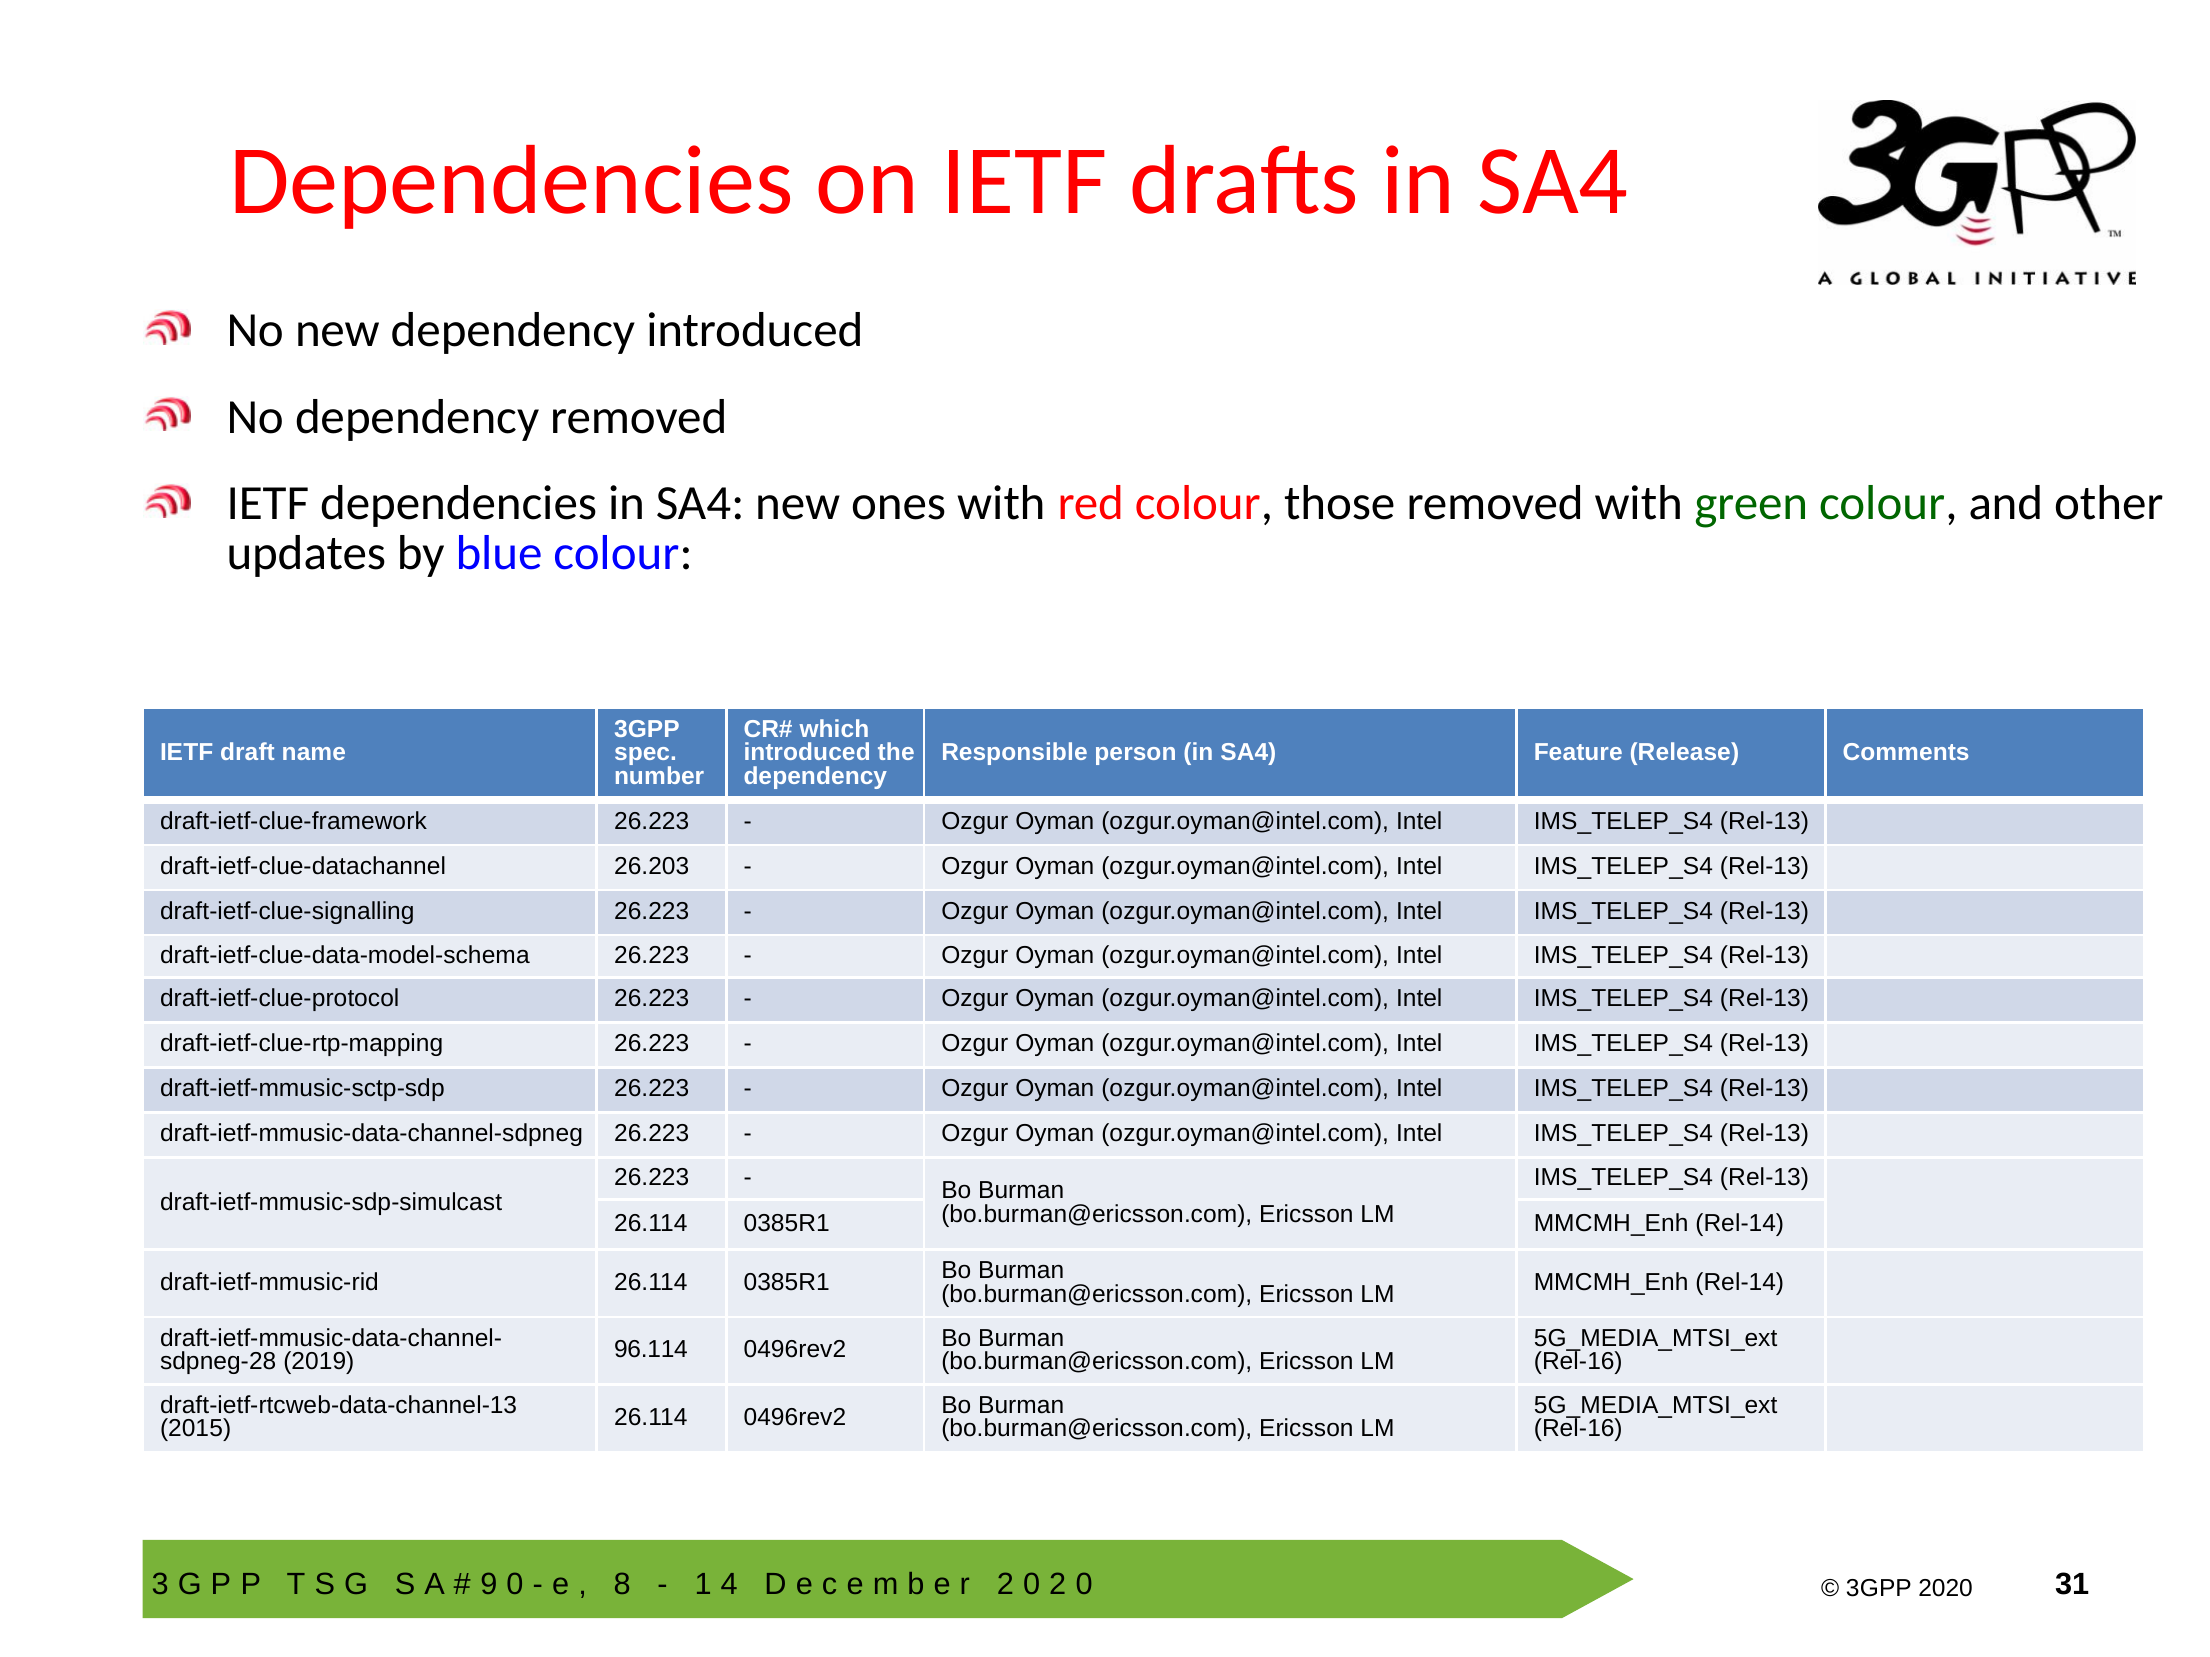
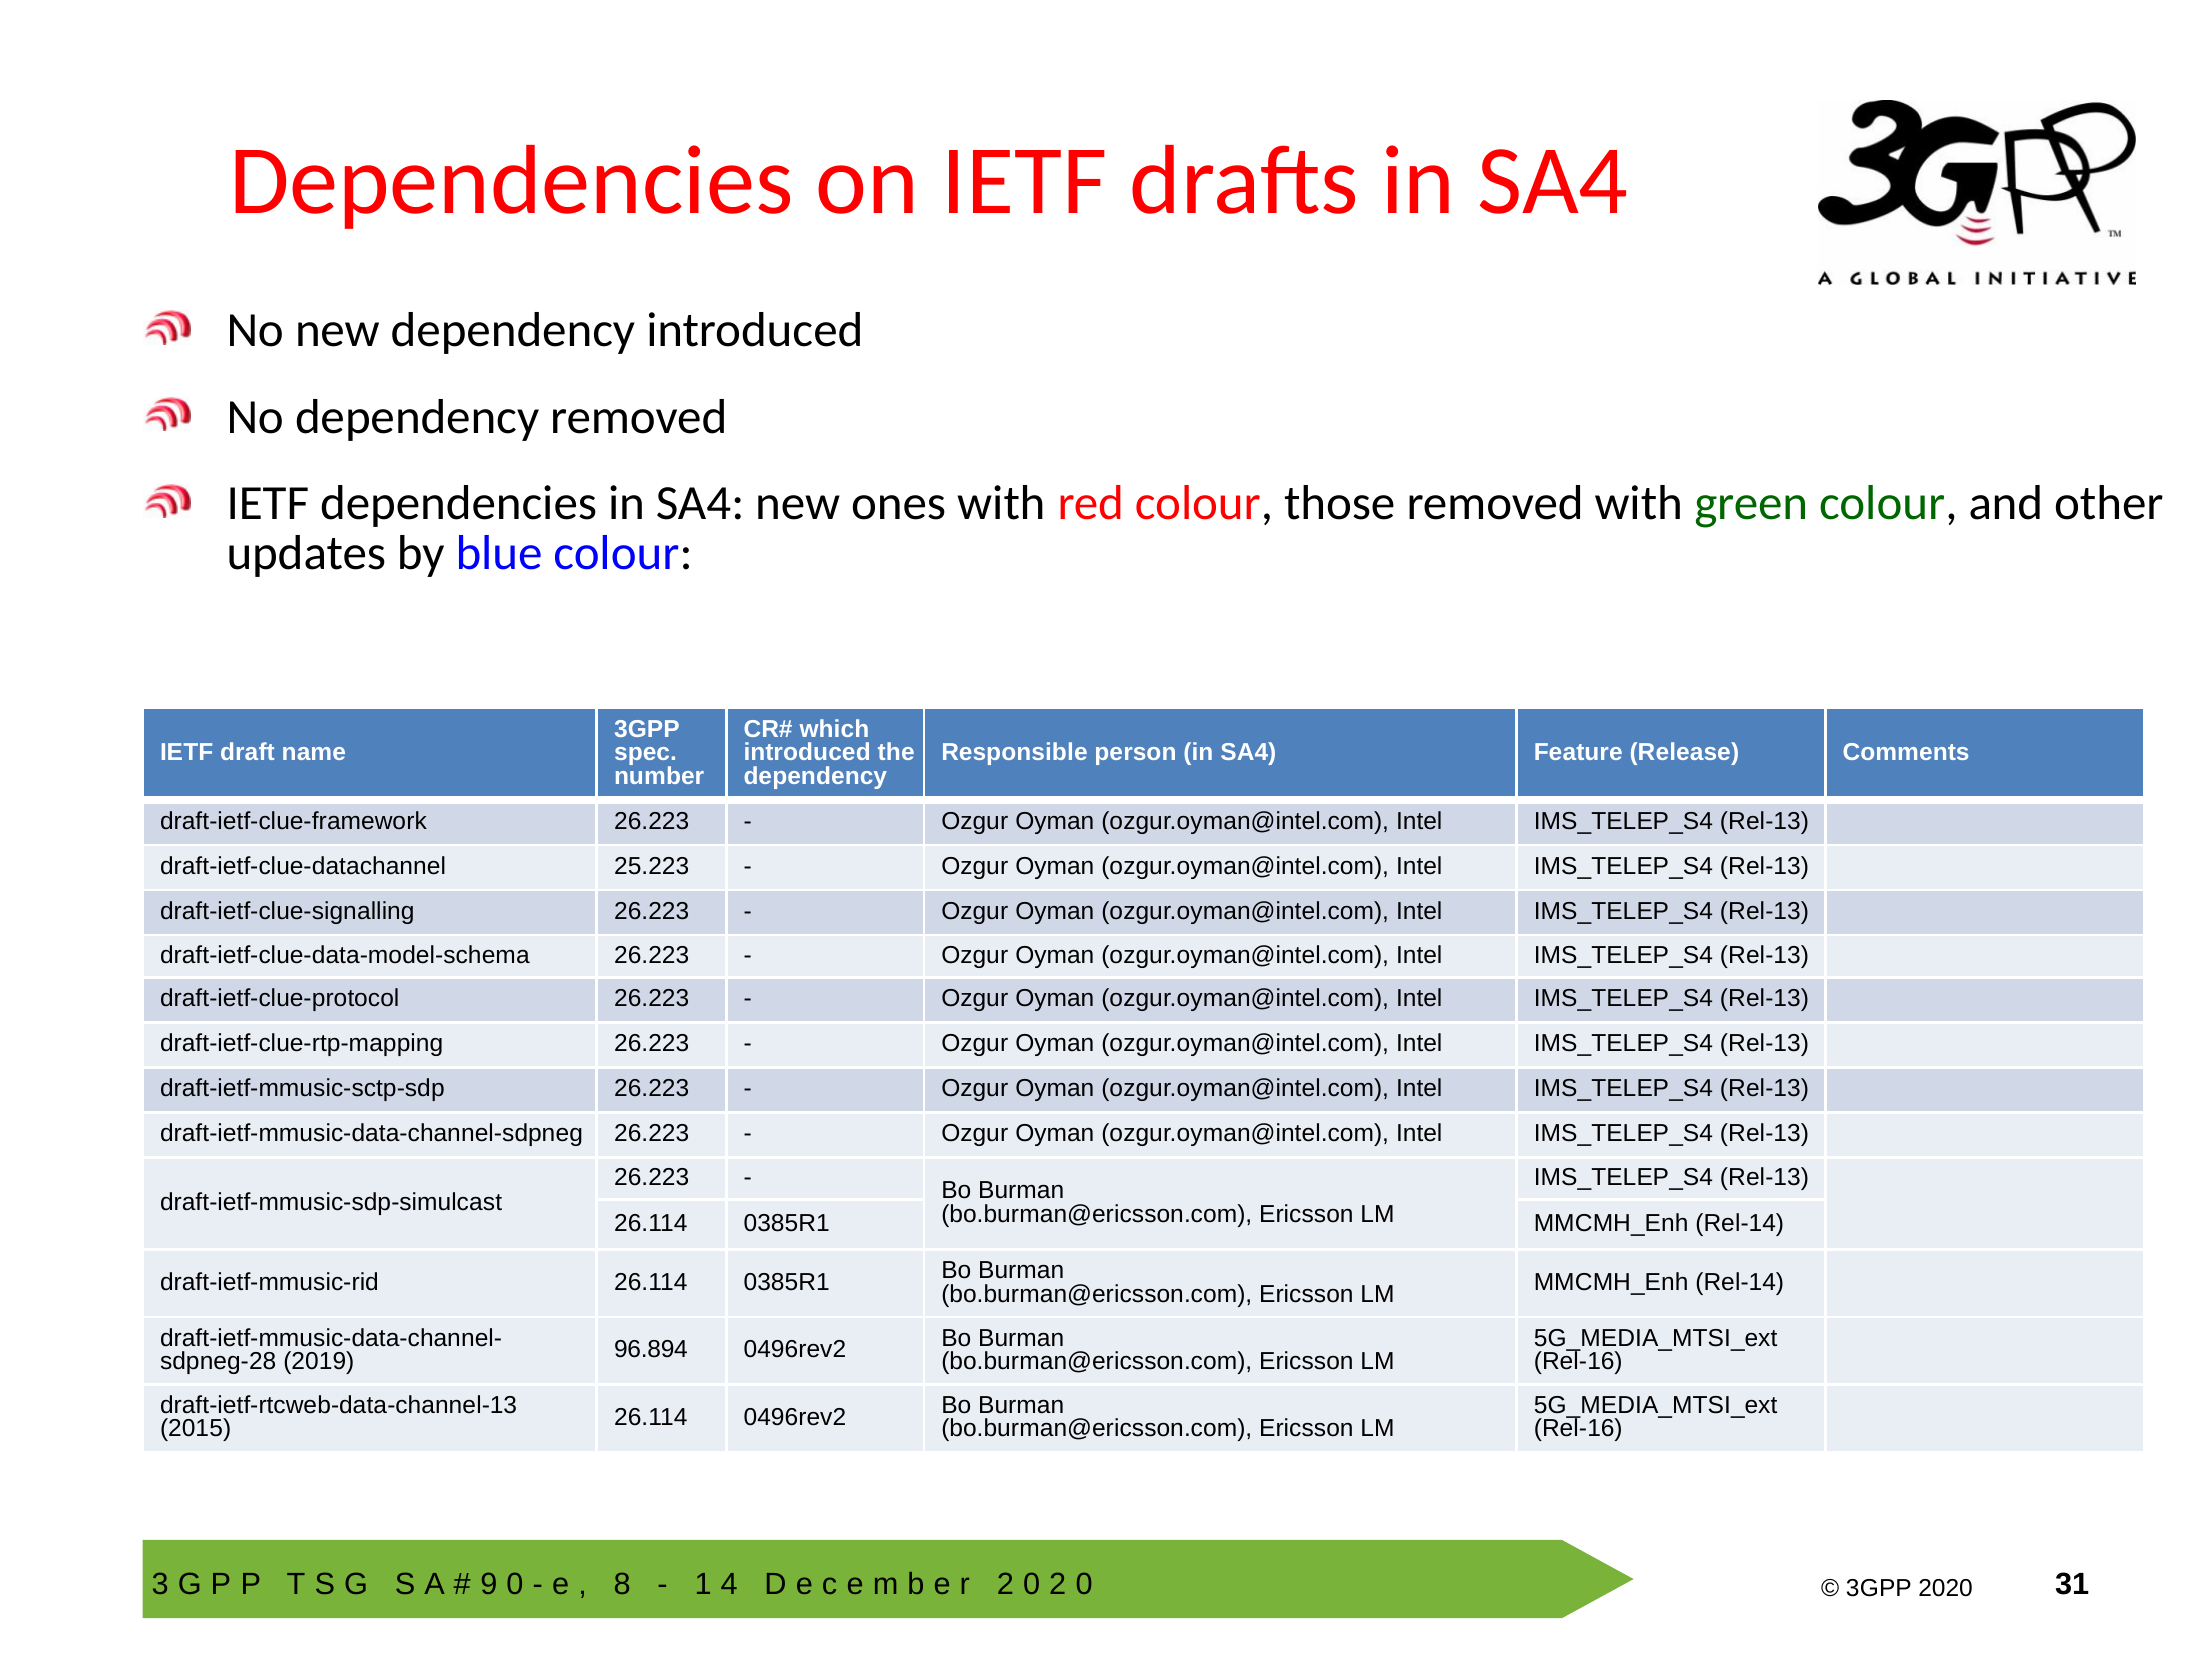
26.203: 26.203 -> 25.223
96.114: 96.114 -> 96.894
